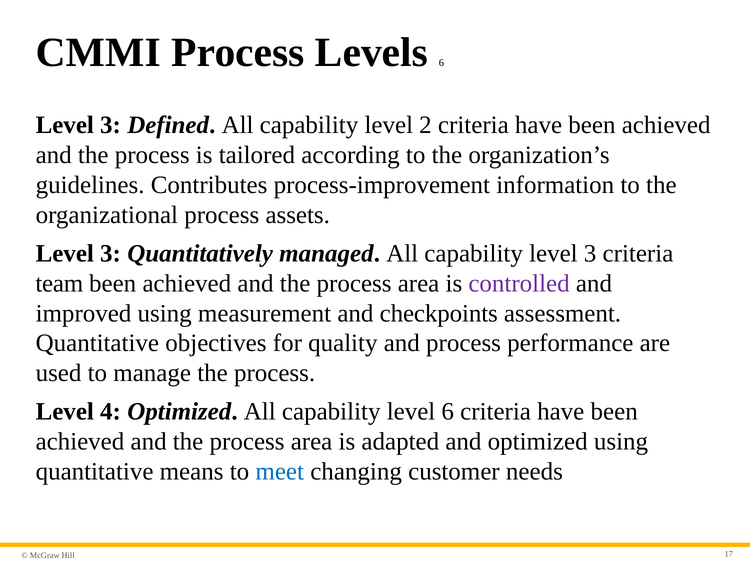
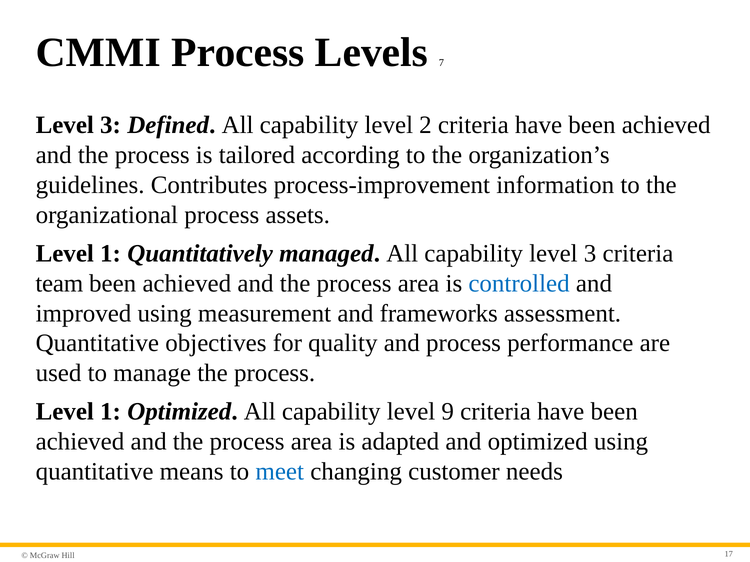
Levels 6: 6 -> 7
3 at (111, 254): 3 -> 1
controlled colour: purple -> blue
checkpoints: checkpoints -> frameworks
4 at (111, 412): 4 -> 1
level 6: 6 -> 9
